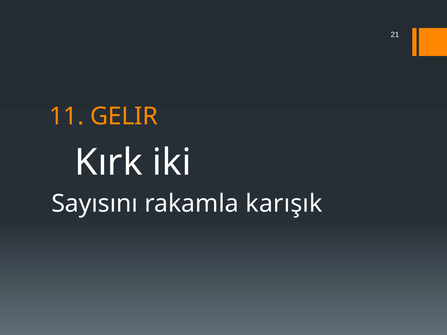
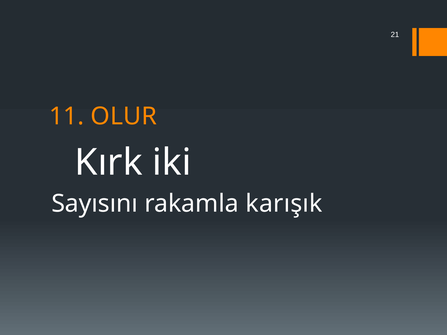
GELIR: GELIR -> OLUR
